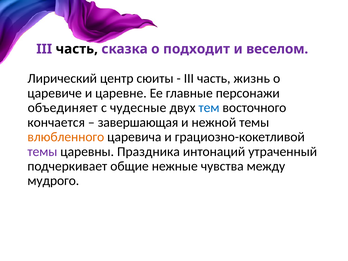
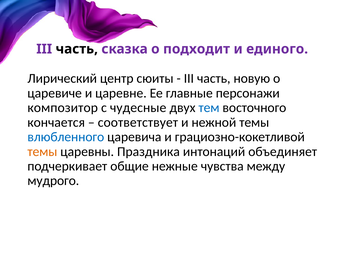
веселом: веселом -> единого
жизнь: жизнь -> новую
объединяет: объединяет -> композитор
завершающая: завершающая -> соответствует
влюбленного colour: orange -> blue
темы at (42, 152) colour: purple -> orange
утраченный: утраченный -> объединяет
